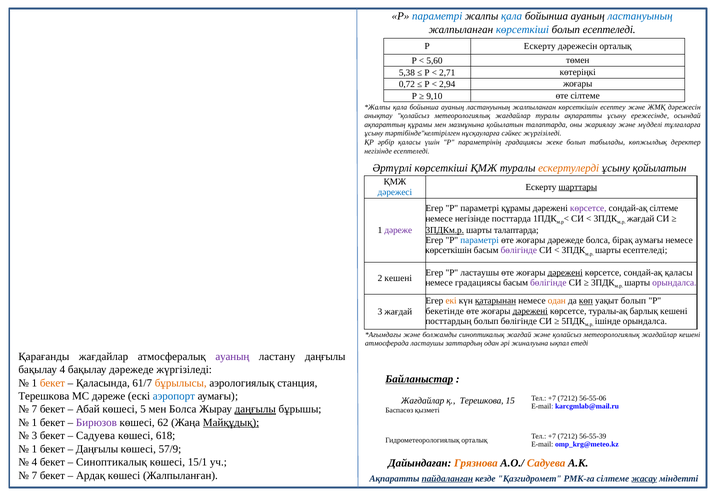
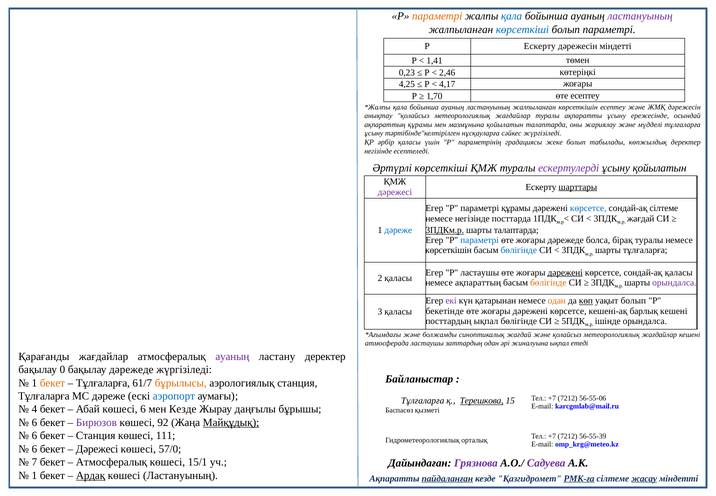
параметрі at (437, 16) colour: blue -> orange
ластануының at (640, 16) colour: blue -> purple
болып есептеледі: есептеледі -> параметрі
дәрежесін орталық: орталық -> міндетті
5,60: 5,60 -> 1,41
5,38: 5,38 -> 0,23
2,71: 2,71 -> 2,46
0,72: 0,72 -> 4,25
2,94: 2,94 -> 4,17
9,10: 9,10 -> 1,70
өте сілтеме: сілтеме -> есептеу
ескертулерді colour: orange -> purple
дәрежесі at (395, 192) colour: blue -> purple
көрсетсе at (588, 208) colour: purple -> blue
дәреже at (398, 230) colour: purple -> blue
бірақ аумағы: аумағы -> туралы
бөлігінде at (519, 250) colour: purple -> blue
шарты есептеледі: есептеледі -> тұлғаларға
2 кешені: кешені -> қаласы
немесе градациясы: градациясы -> ақпараттың
бөлігінде at (548, 282) colour: purple -> orange
екі colour: orange -> purple
қатарынан underline: present -> none
дәрежені at (530, 311) underline: present -> none
туралы-ақ: туралы-ақ -> кешені-ақ
3 жағдай: жағдай -> қаласы
посттардың болып: болып -> ықпал
ластану даңғылы: даңғылы -> деректер
бақылау 4: 4 -> 0
Байланыстар underline: present -> none
Қаласында at (103, 383): Қаласында -> Тұлғаларға
Терешкова at (44, 396): Терешкова -> Тұлғаларға
Жағдайлар at (423, 400): Жағдайлар -> Тұлғаларға
Терешкова at (482, 400) underline: none -> present
7 at (34, 409): 7 -> 4
көшесі 5: 5 -> 6
мен Болса: Болса -> Кезде
даңғылы at (255, 409) underline: present -> none
1 at (34, 422): 1 -> 6
62: 62 -> 92
3 at (34, 436): 3 -> 6
Садуева at (96, 436): Садуева -> Станция
618: 618 -> 111
1 at (34, 449): 1 -> 6
Даңғылы at (97, 449): Даңғылы -> Дәрежесі
57/9: 57/9 -> 57/0
4 at (34, 462): 4 -> 7
Синоптикалық at (111, 462): Синоптикалық -> Атмосфералық
Грязнова colour: orange -> purple
Садуева at (546, 463) colour: orange -> purple
7 at (34, 475): 7 -> 1
Ардақ underline: none -> present
көшесі Жалпыланған: Жалпыланған -> Ластануының
РМК-ға underline: none -> present
